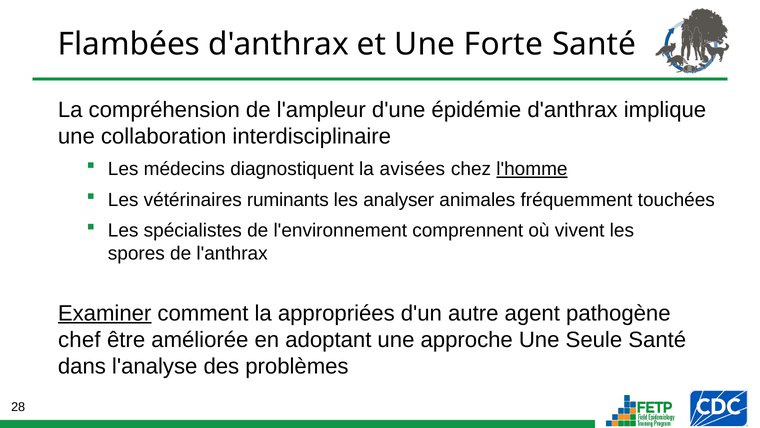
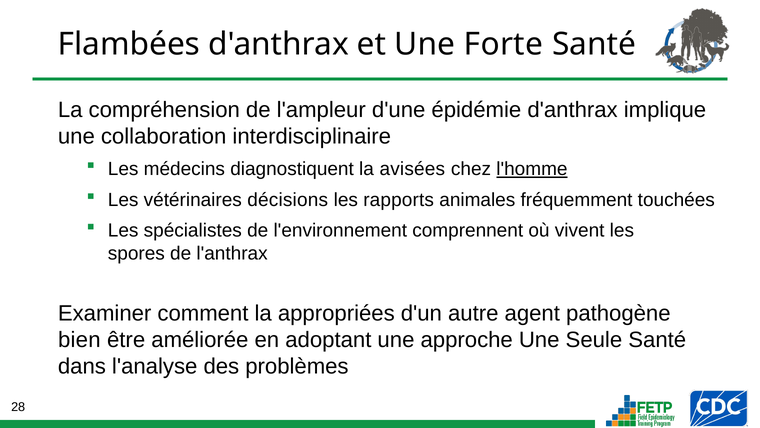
ruminants: ruminants -> décisions
analyser: analyser -> rapports
Examiner underline: present -> none
chef: chef -> bien
